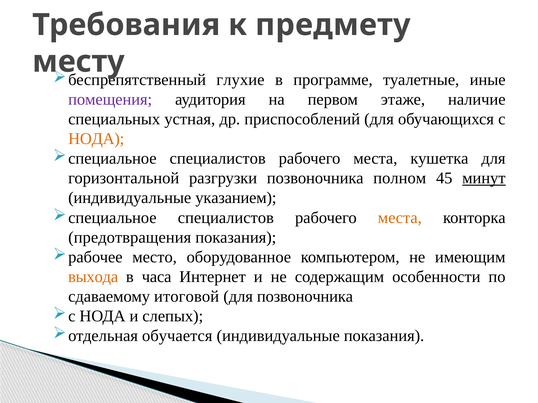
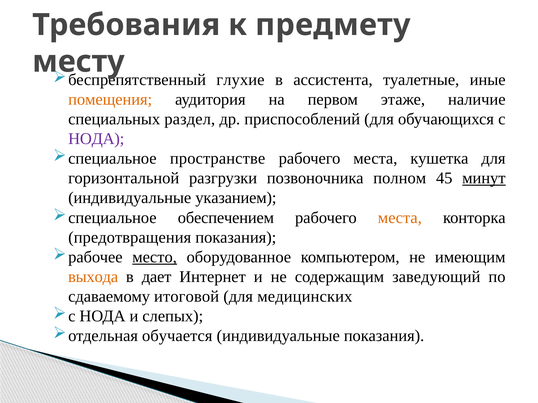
программе: программе -> ассистента
помещения colour: purple -> orange
устная: устная -> раздел
НОДА at (96, 139) colour: orange -> purple
специалистов at (218, 159): специалистов -> пространстве
специалистов at (226, 218): специалистов -> обеспечением
место underline: none -> present
часа: часа -> дает
особенности: особенности -> заведующий
для позвоночника: позвоночника -> медицинских
